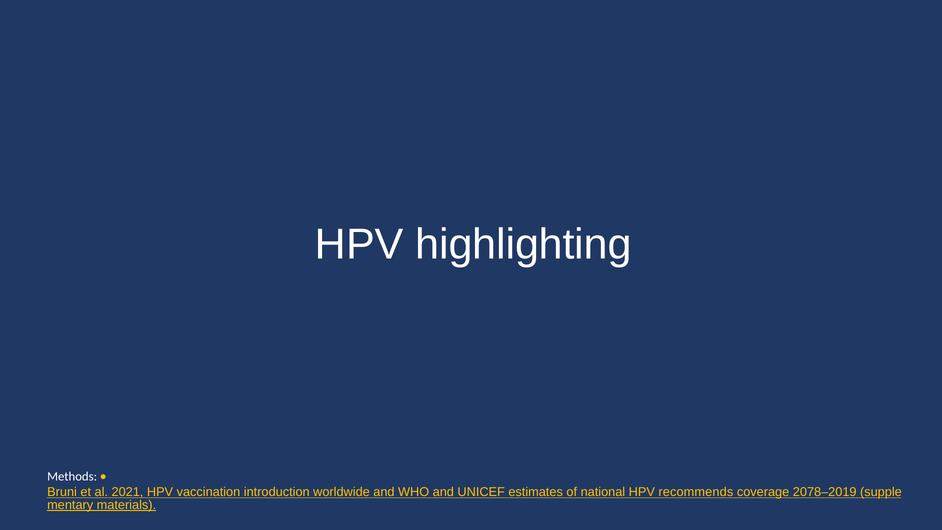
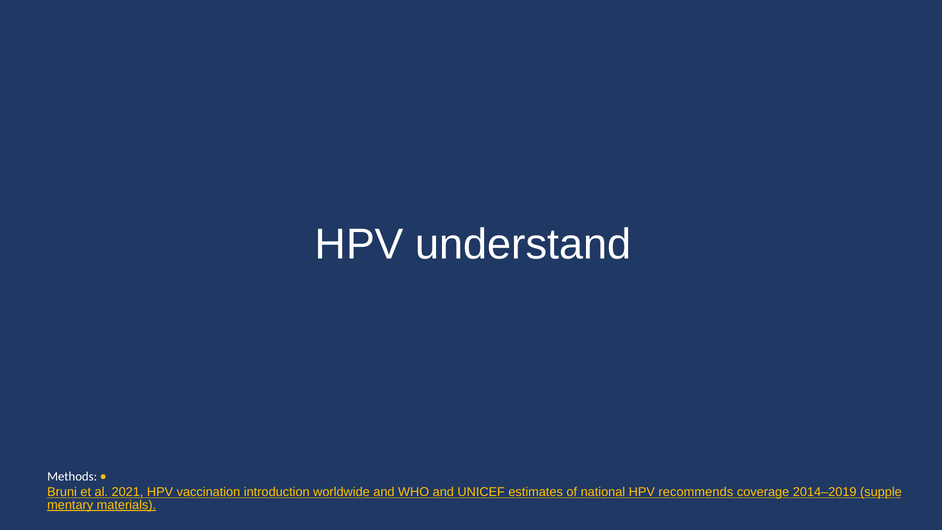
highlighting: highlighting -> understand
2078–2019: 2078–2019 -> 2014–2019
